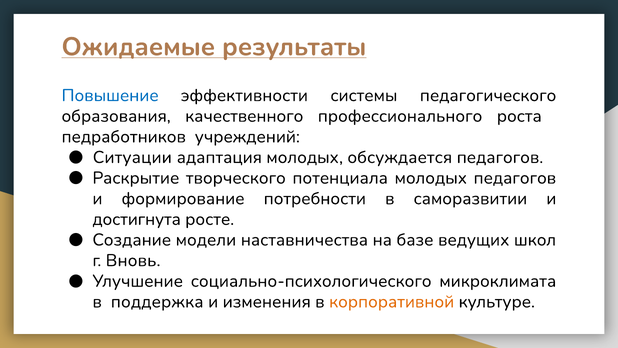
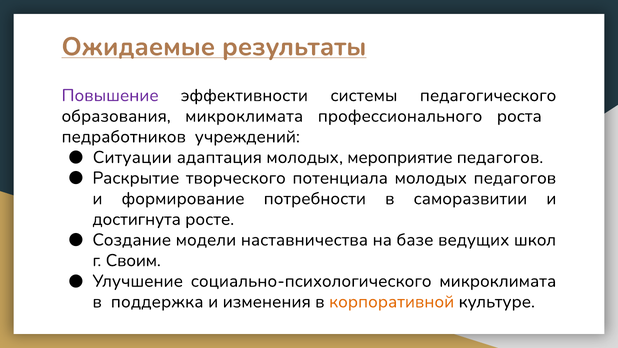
Повышение colour: blue -> purple
образования качественного: качественного -> микроклимата
обсуждается: обсуждается -> мероприятие
Вновь: Вновь -> Своим
